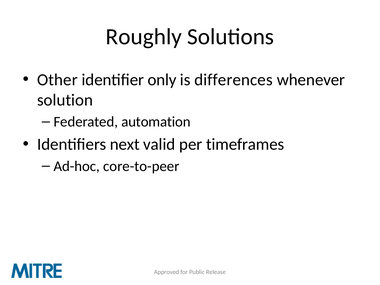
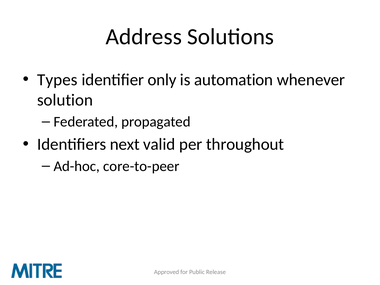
Roughly: Roughly -> Address
Other: Other -> Types
differences: differences -> automation
automation: automation -> propagated
timeframes: timeframes -> throughout
